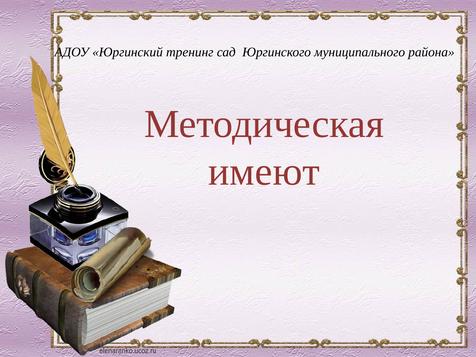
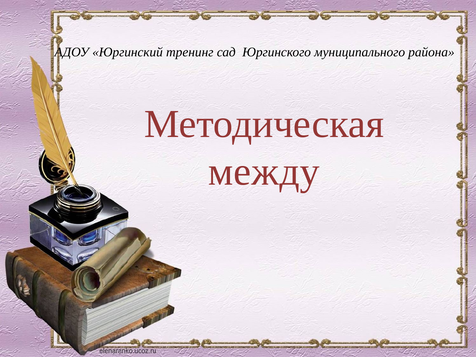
имеют: имеют -> между
